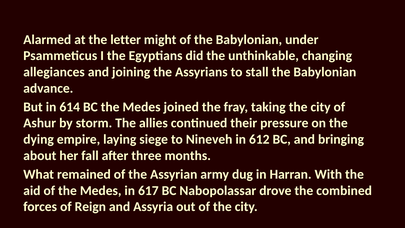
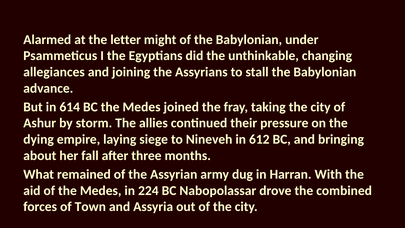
617: 617 -> 224
Reign: Reign -> Town
